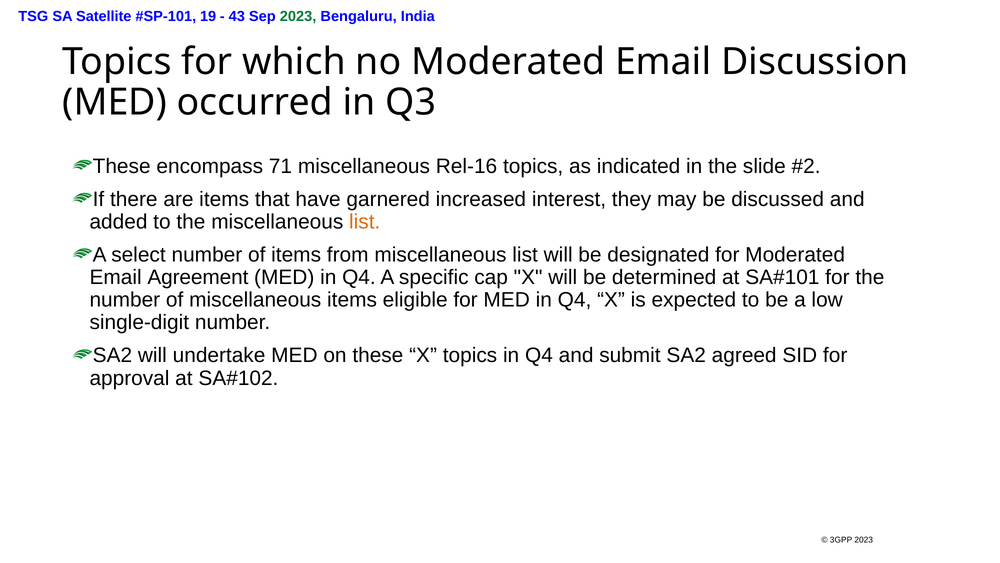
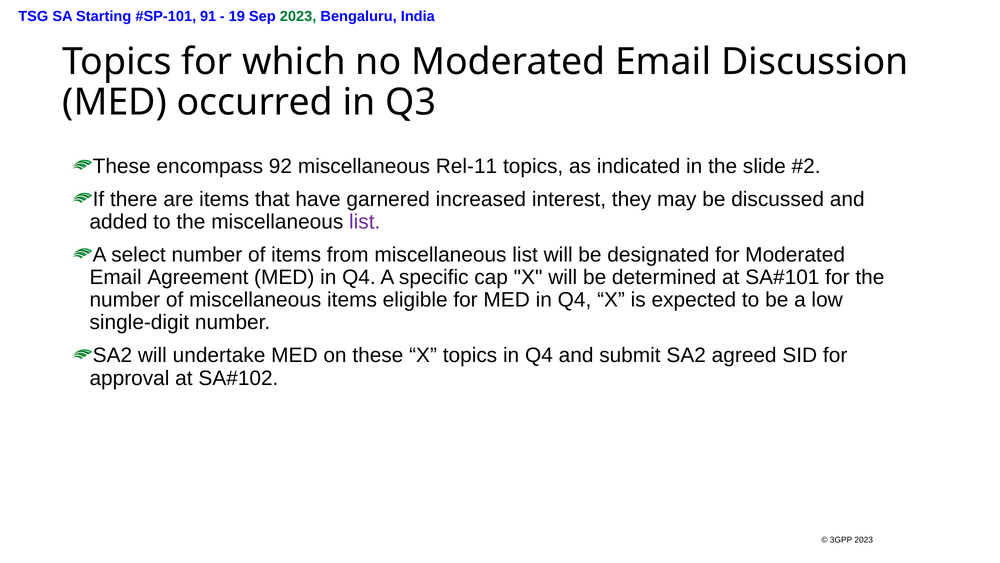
Satellite: Satellite -> Starting
19: 19 -> 91
43: 43 -> 19
71: 71 -> 92
Rel-16: Rel-16 -> Rel-11
list at (365, 222) colour: orange -> purple
